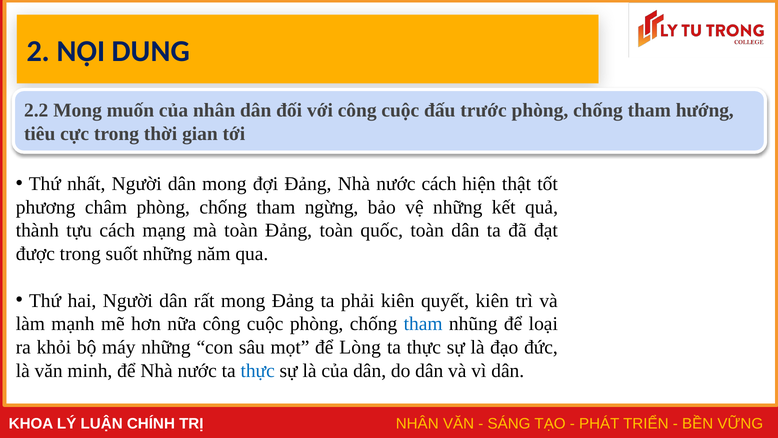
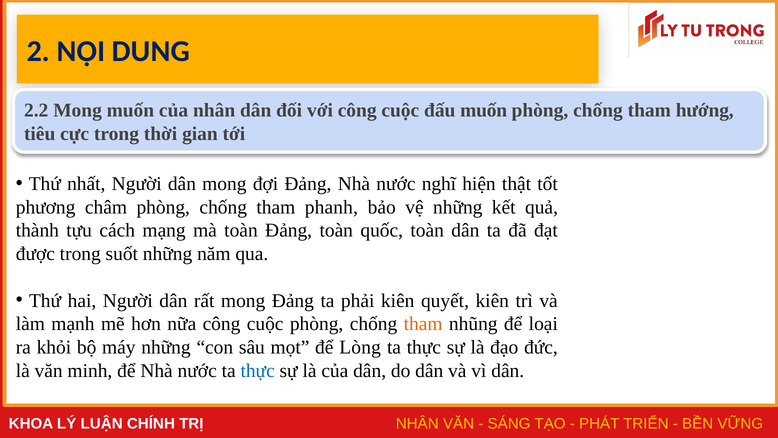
đấu trước: trước -> muốn
nước cách: cách -> nghĩ
ngừng: ngừng -> phanh
tham at (423, 324) colour: blue -> orange
